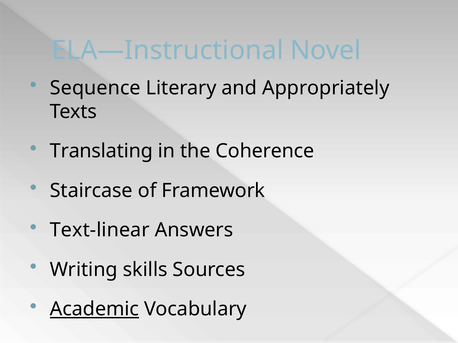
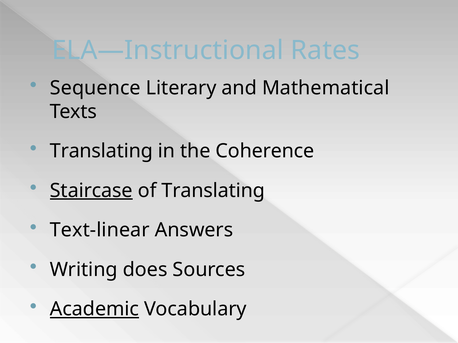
Novel: Novel -> Rates
Appropriately: Appropriately -> Mathematical
Staircase underline: none -> present
of Framework: Framework -> Translating
skills: skills -> does
